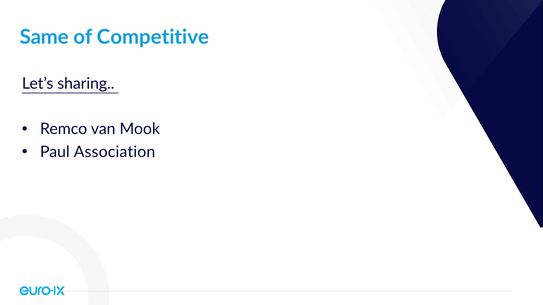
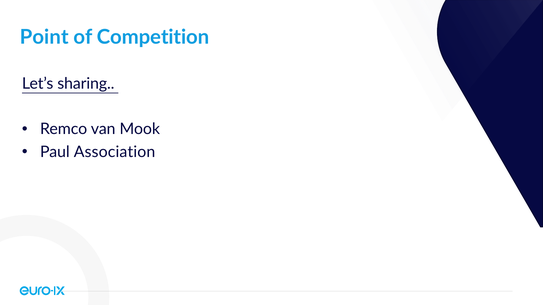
Same: Same -> Point
Competitive: Competitive -> Competition
